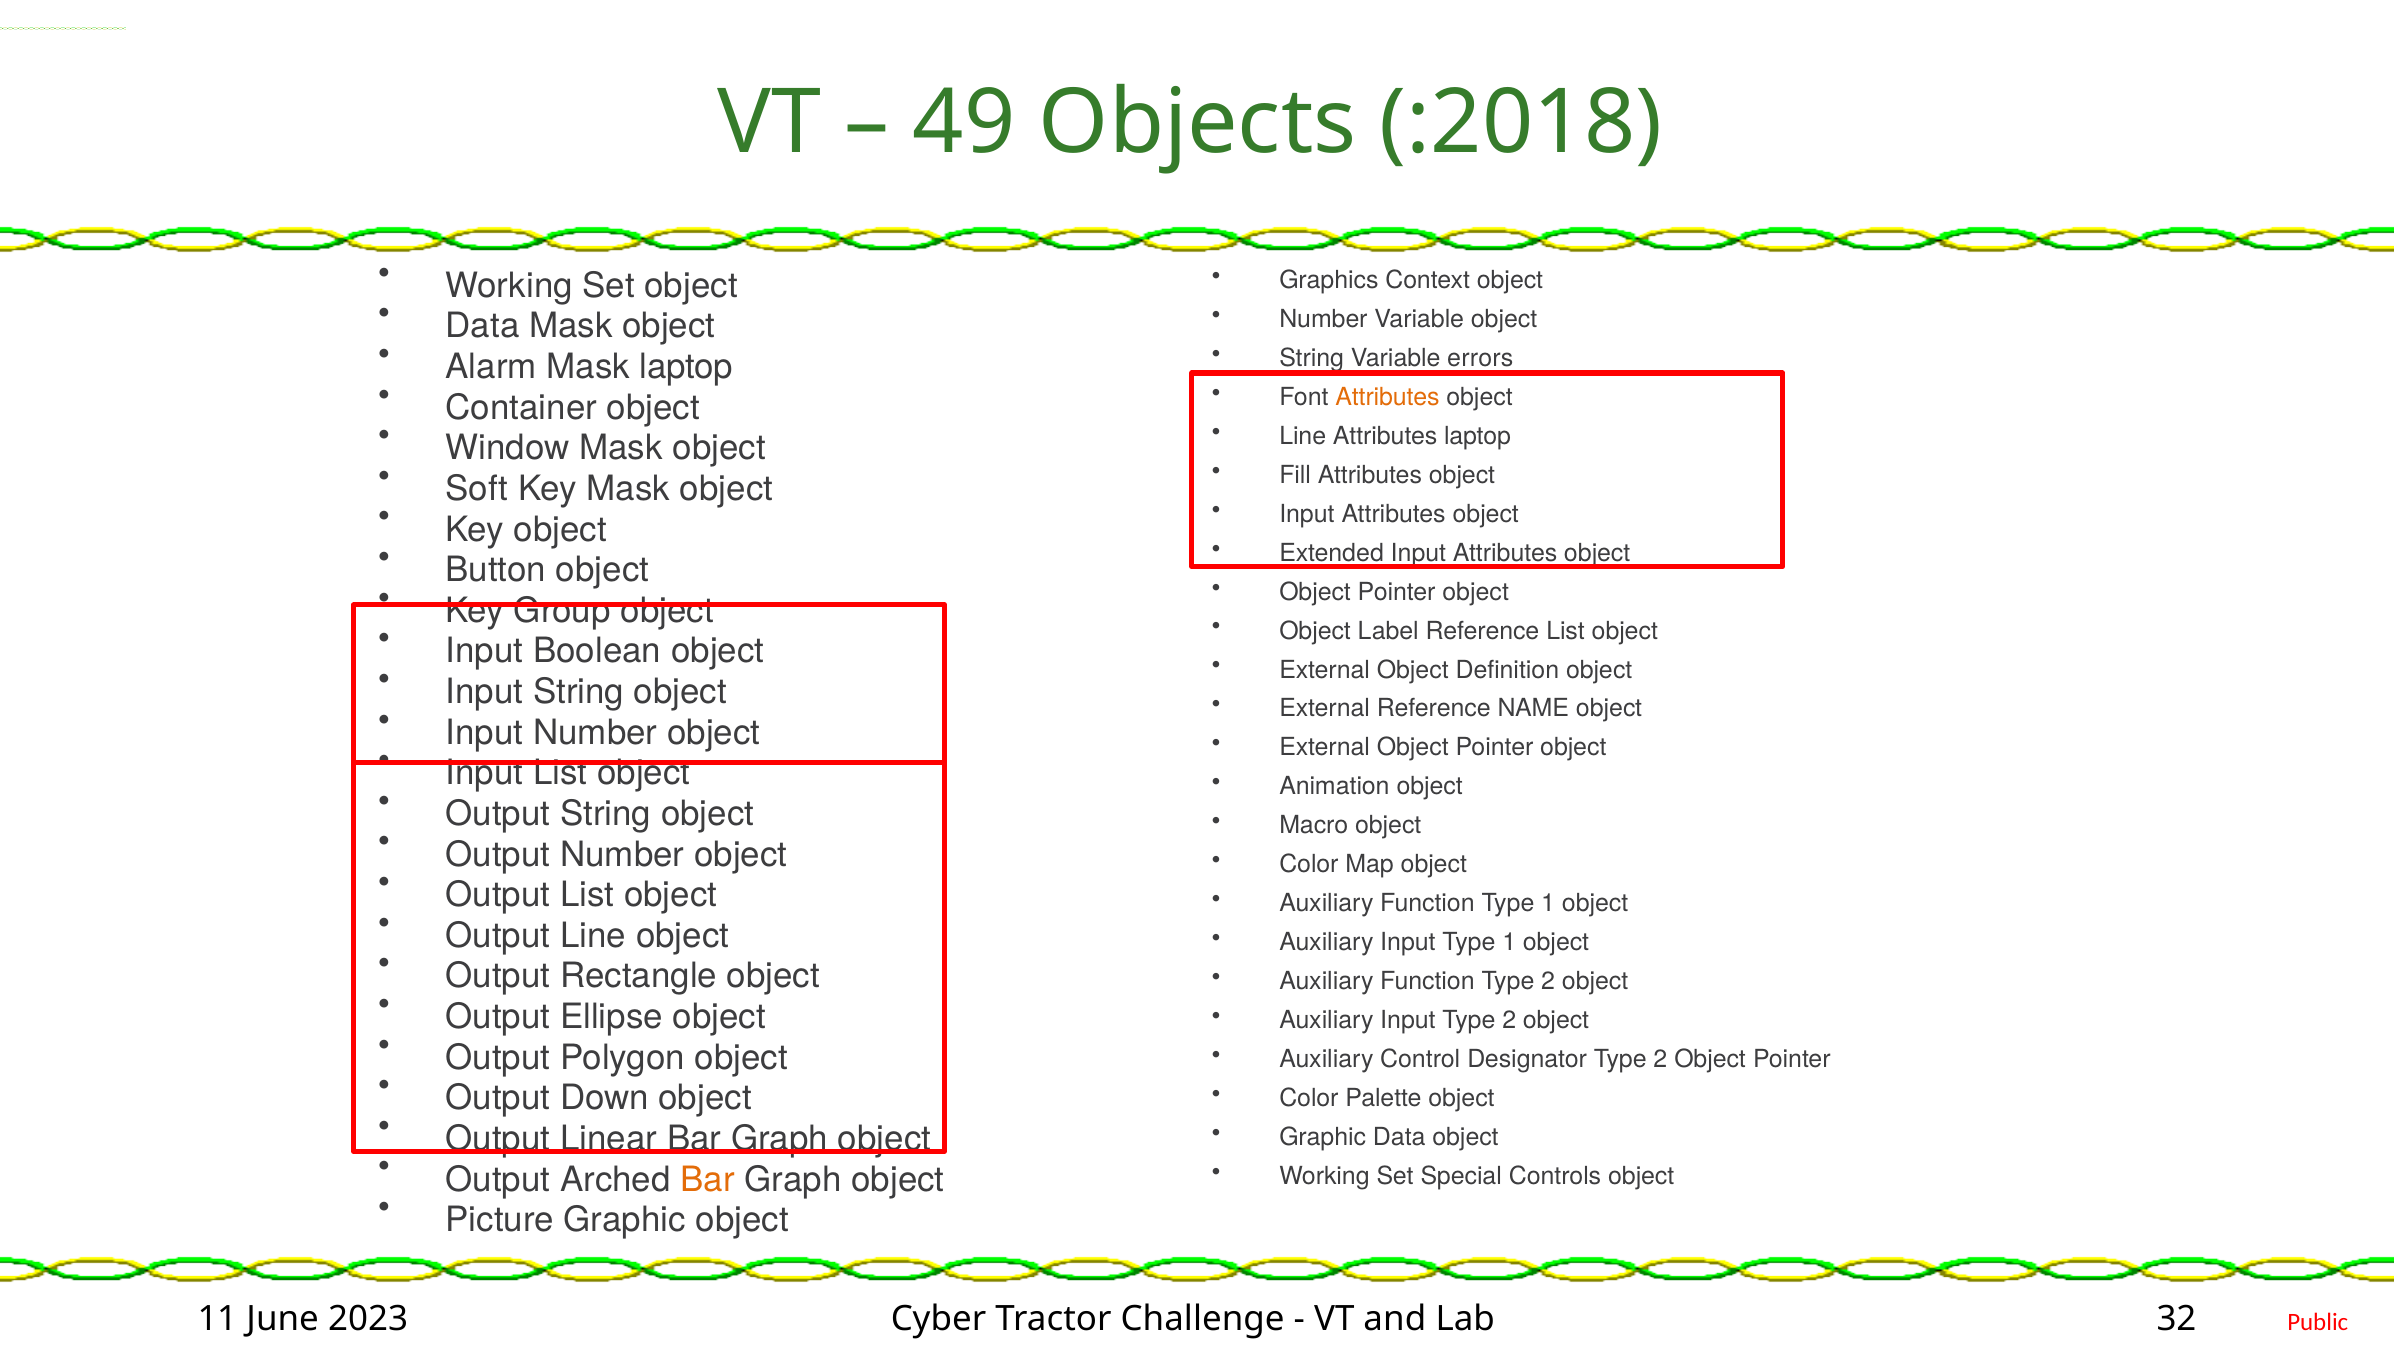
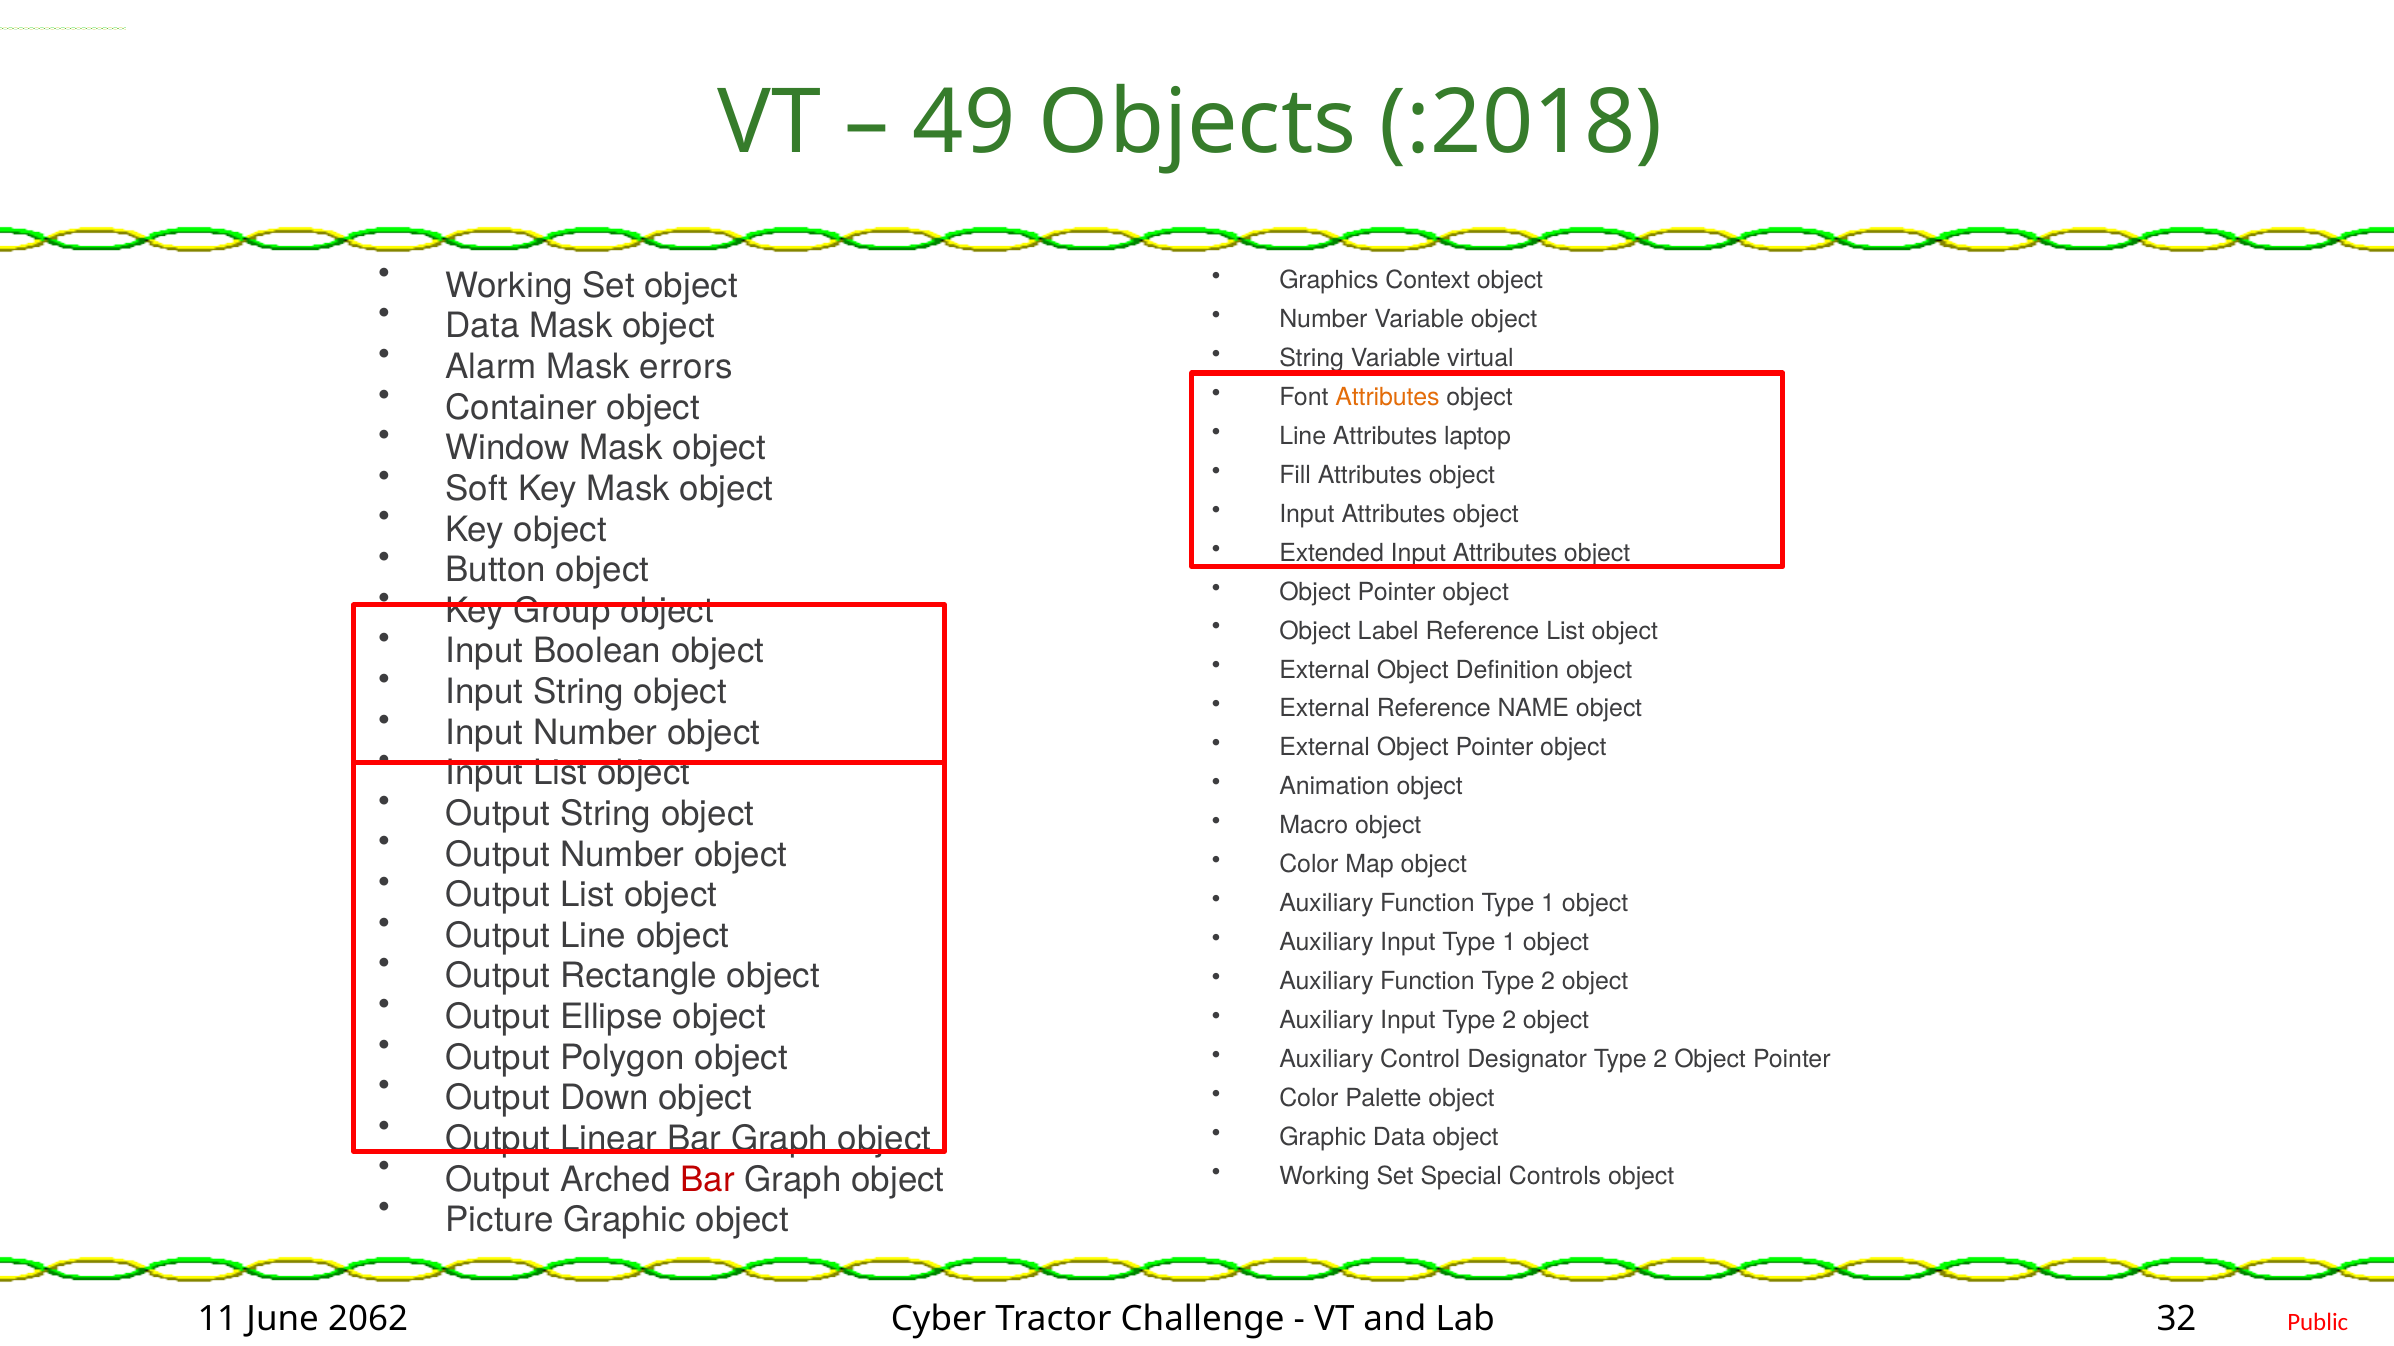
Mask laptop: laptop -> errors
errors: errors -> virtual
Bar at (708, 1180) colour: orange -> red
2023: 2023 -> 2062
